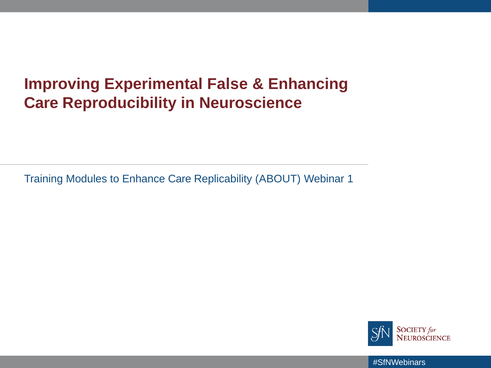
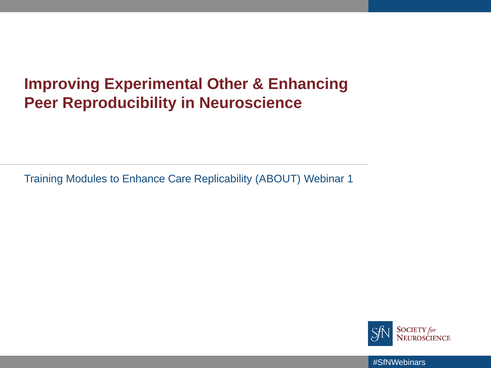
False: False -> Other
Care at (41, 103): Care -> Peer
